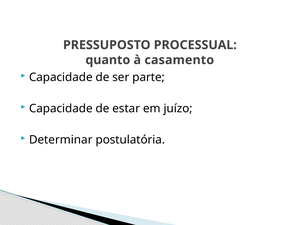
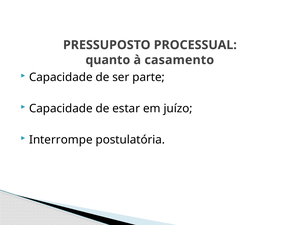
Determinar: Determinar -> Interrompe
